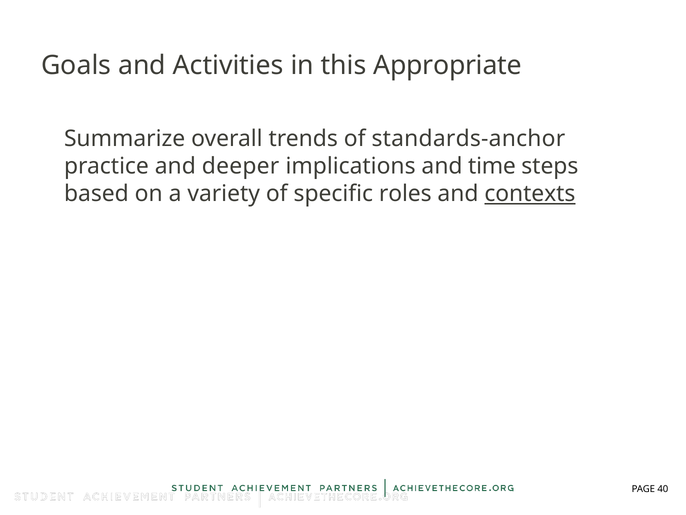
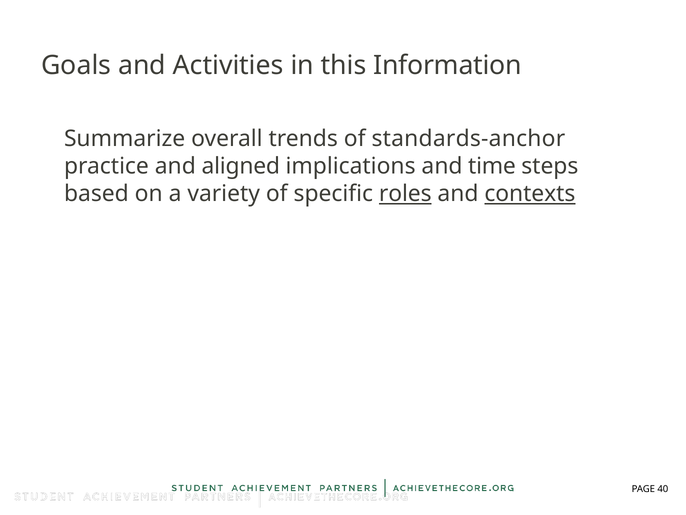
Appropriate: Appropriate -> Information
deeper: deeper -> aligned
roles underline: none -> present
